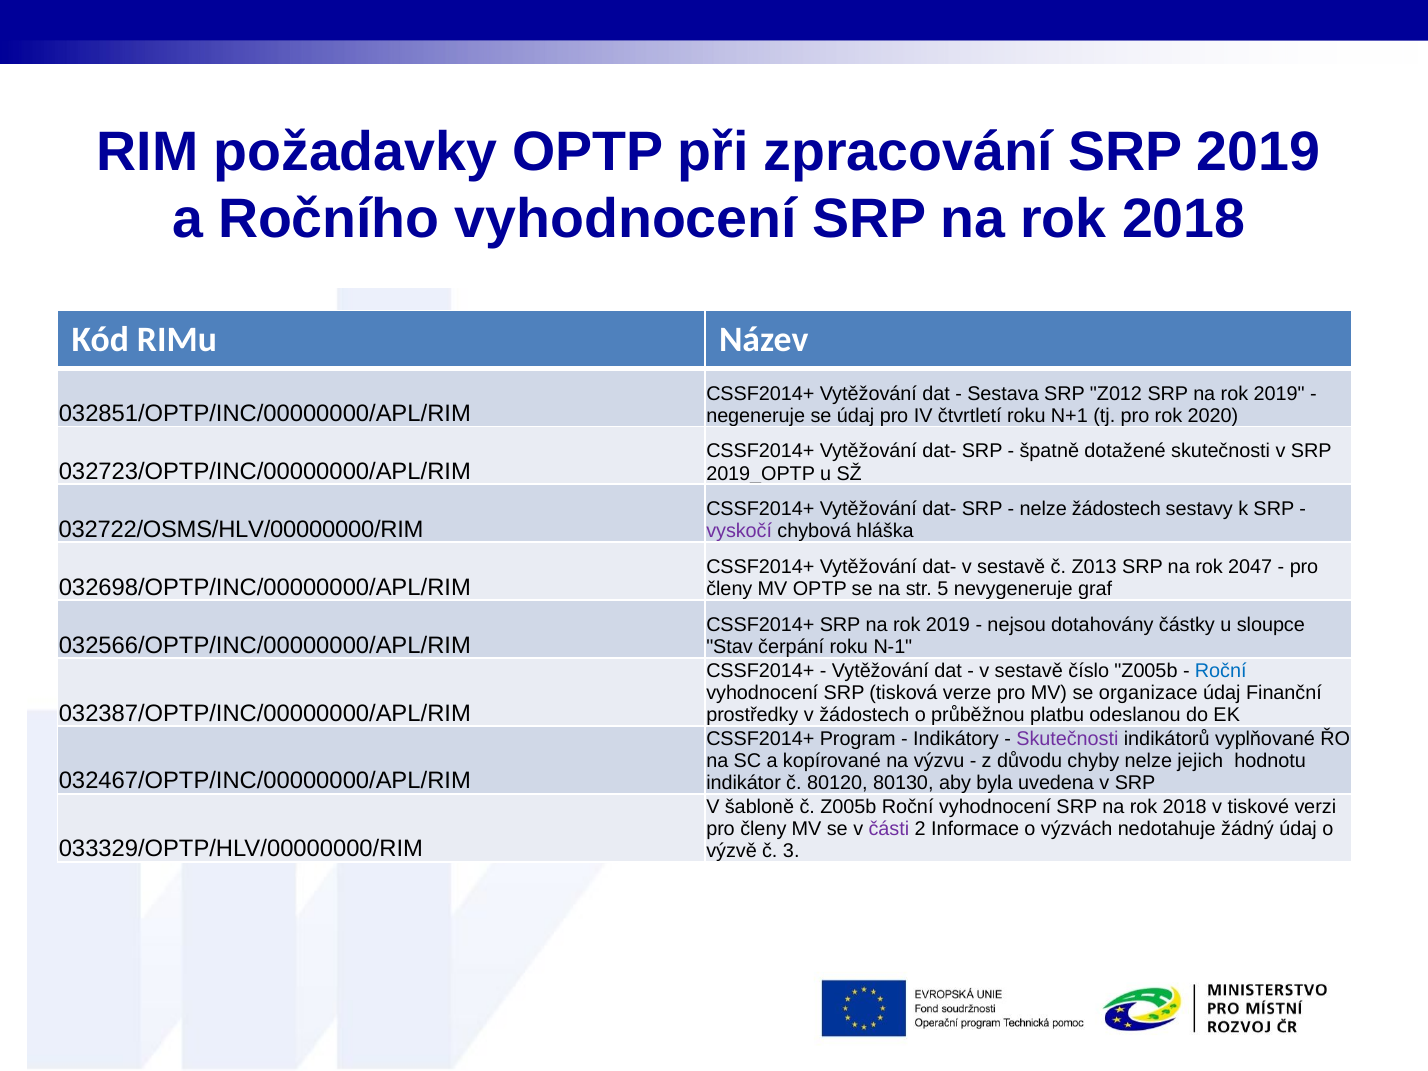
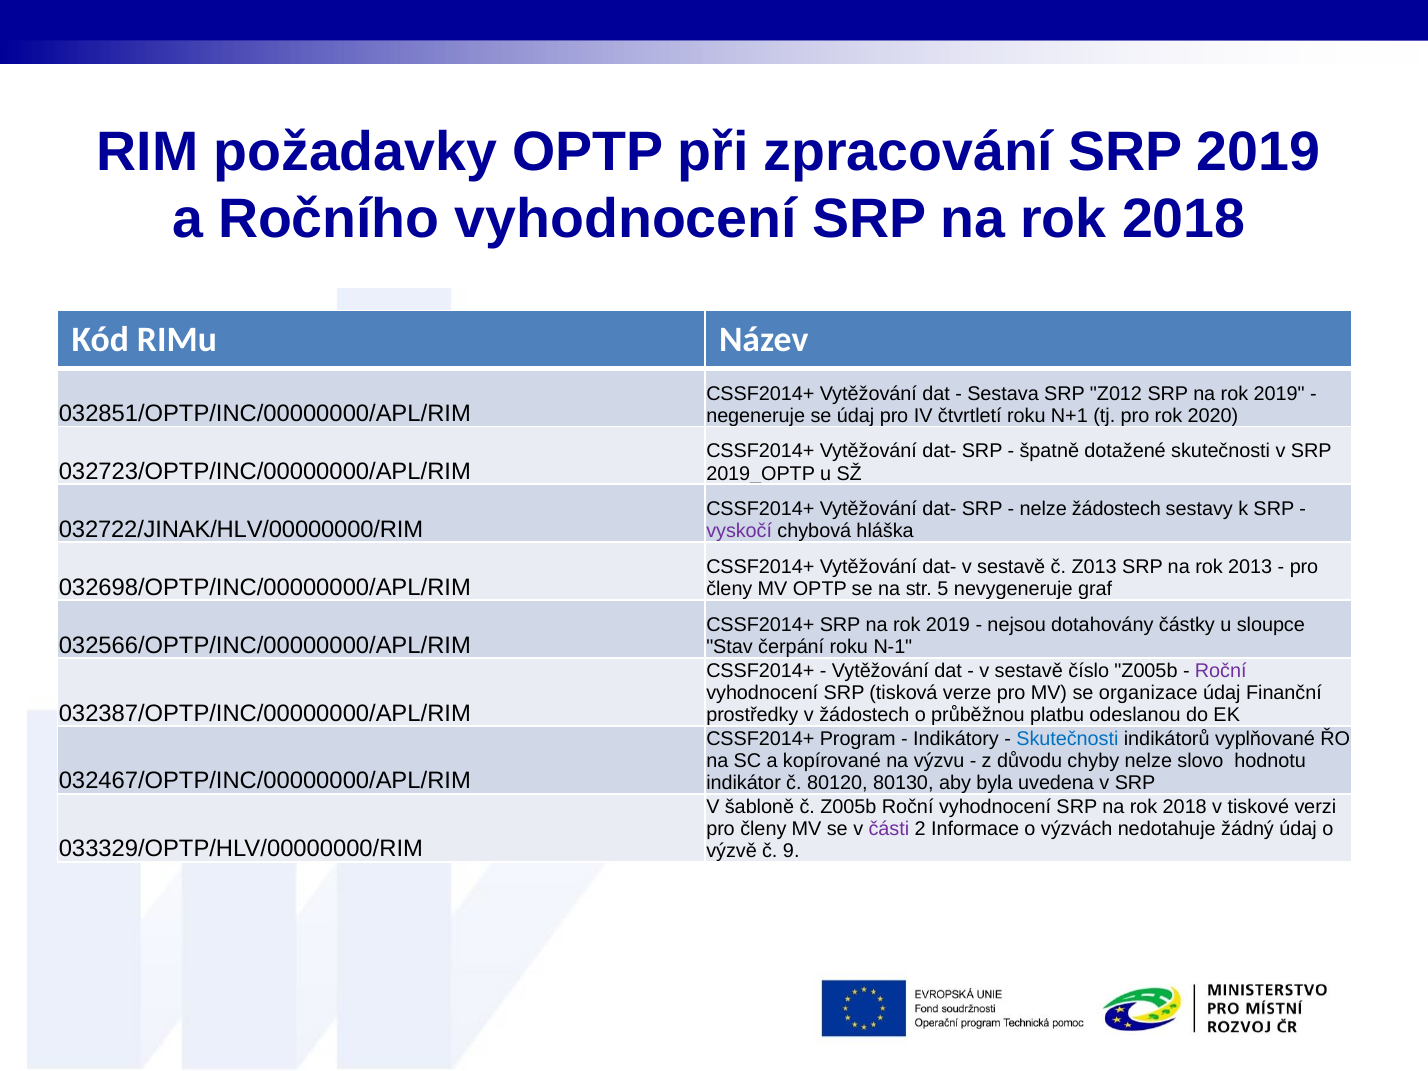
032722/OSMS/HLV/00000000/RIM: 032722/OSMS/HLV/00000000/RIM -> 032722/JINAK/HLV/00000000/RIM
2047: 2047 -> 2013
Roční at (1221, 671) colour: blue -> purple
Skutečnosti at (1067, 739) colour: purple -> blue
jejich: jejich -> slovo
3: 3 -> 9
